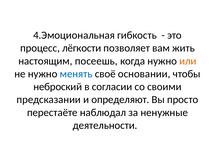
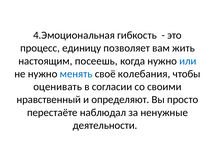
лёгкости: лёгкости -> единицу
или colour: orange -> blue
основании: основании -> колебания
неброский: неброский -> оценивать
предсказании: предсказании -> нравственный
